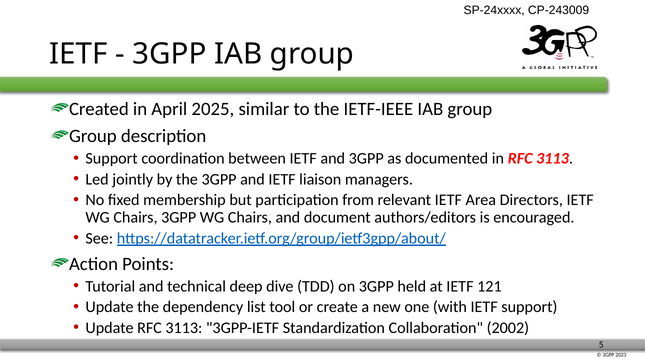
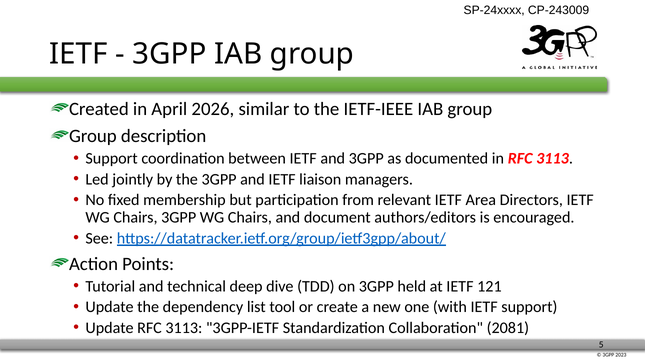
2025: 2025 -> 2026
2002: 2002 -> 2081
